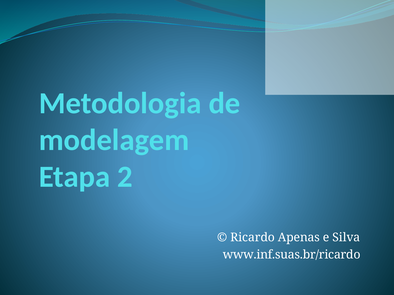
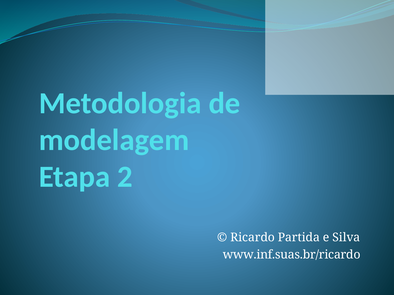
Apenas: Apenas -> Partida
